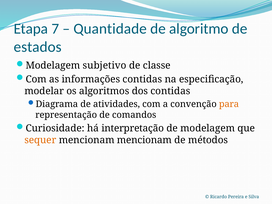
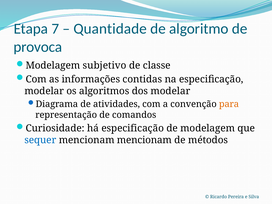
estados: estados -> provoca
dos contidas: contidas -> modelar
há interpretação: interpretação -> especificação
sequer colour: orange -> blue
